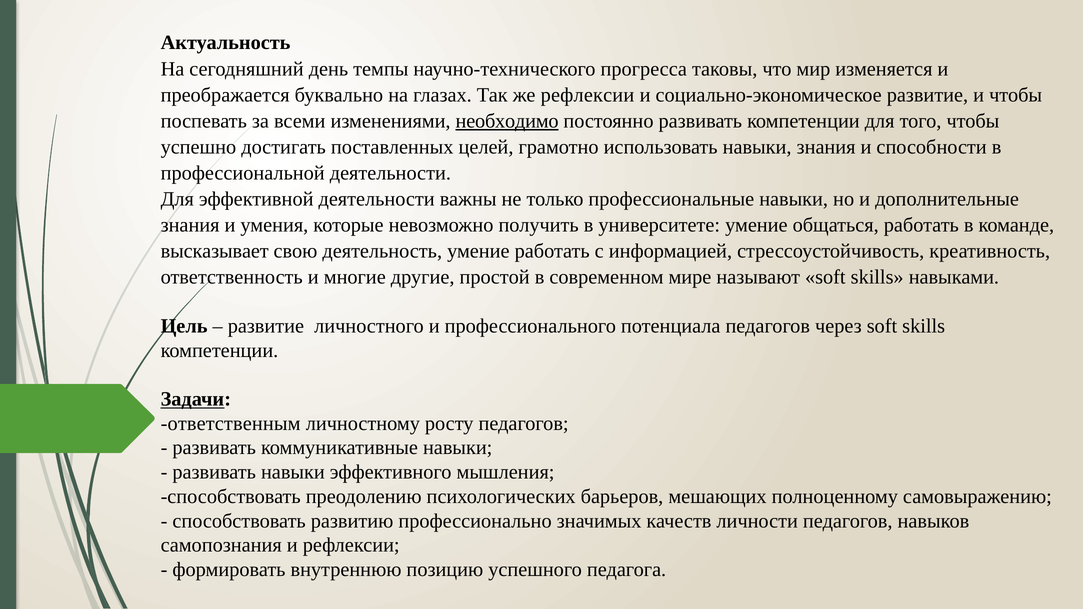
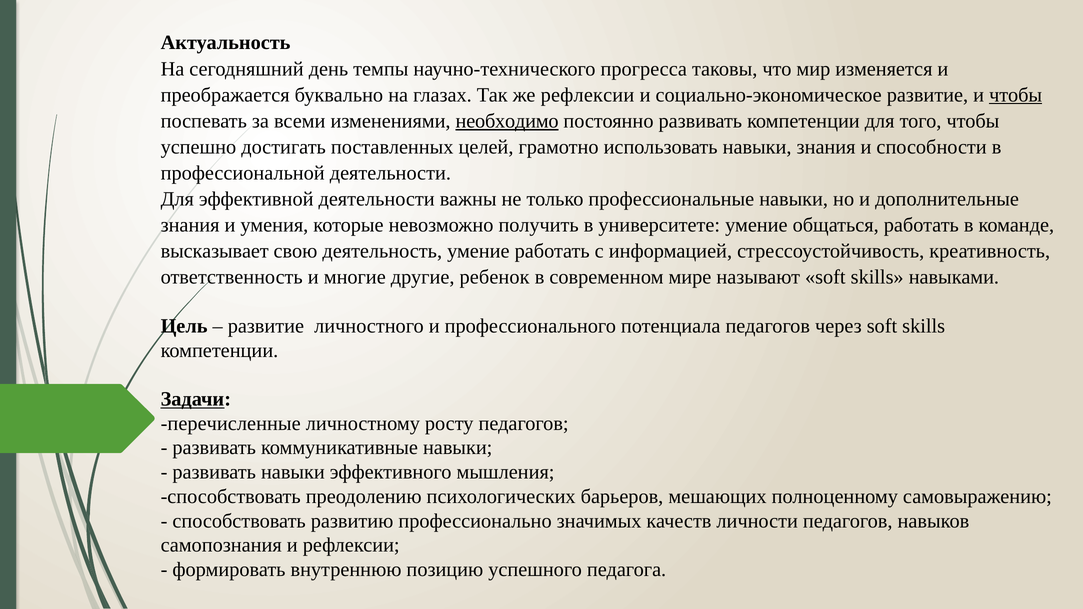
чтобы at (1016, 95) underline: none -> present
простой: простой -> ребенок
ответственным: ответственным -> перечисленные
